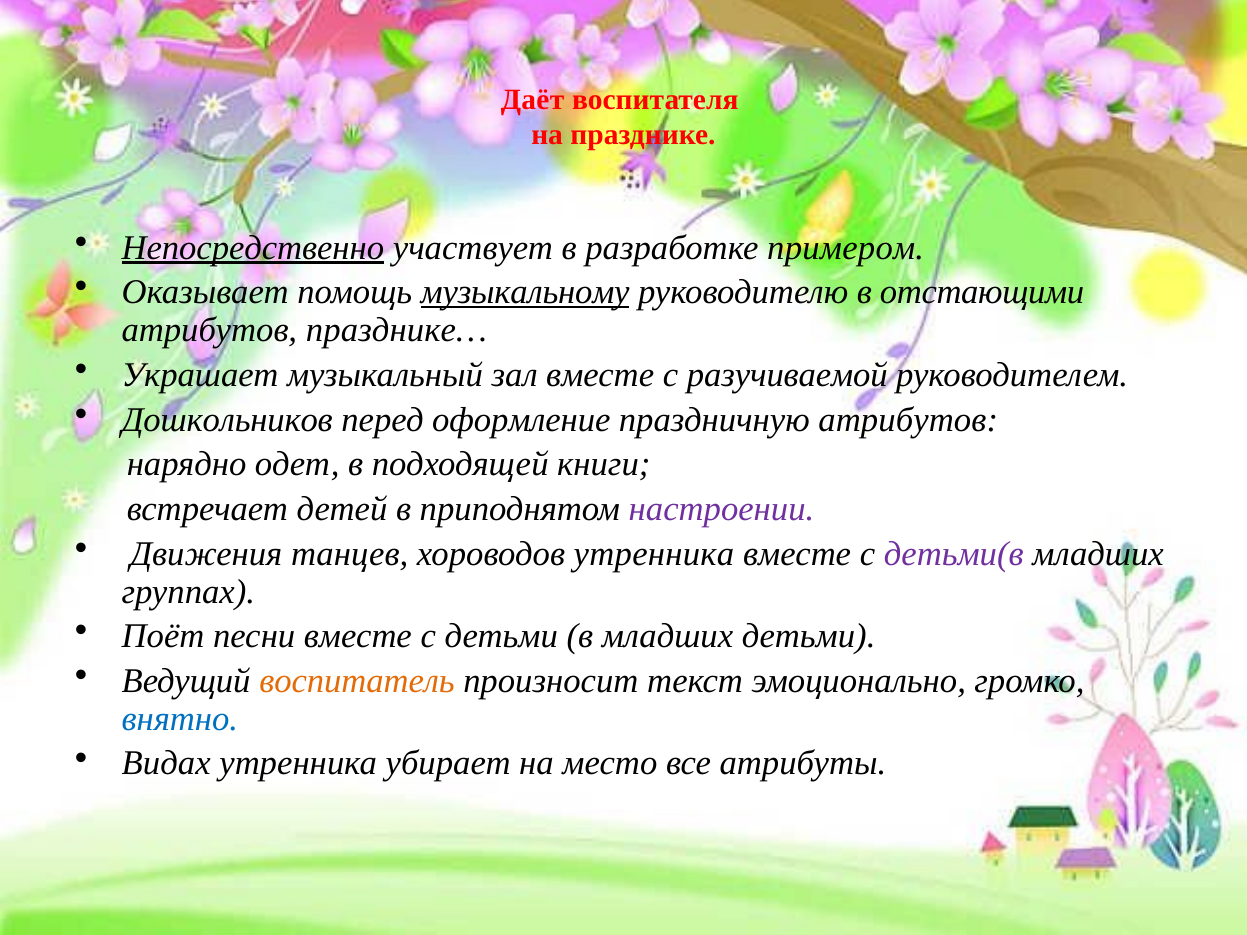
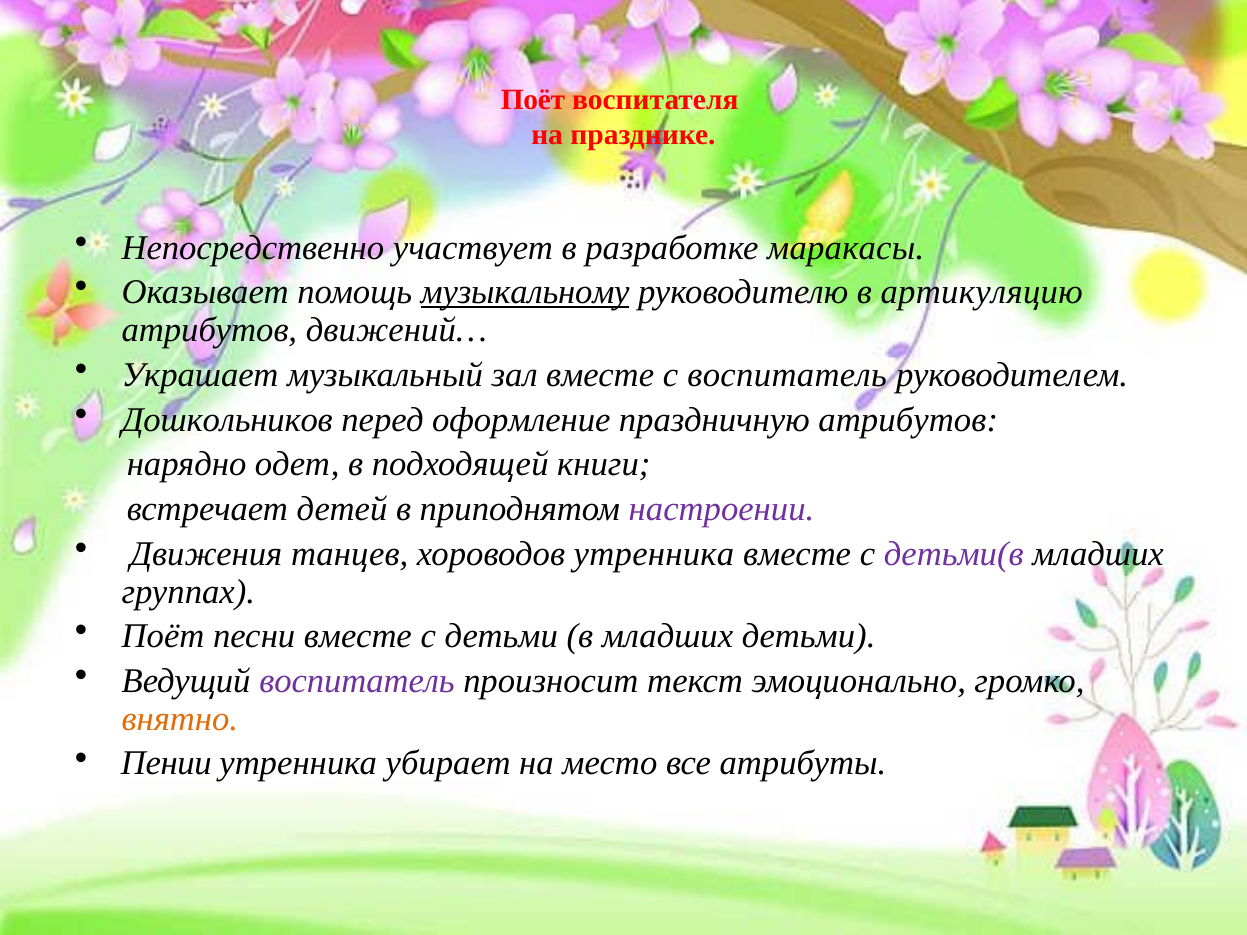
Даёт at (533, 100): Даёт -> Поёт
Непосредственно underline: present -> none
примером: примером -> маракасы
отстающими: отстающими -> артикуляцию
празднике…: празднике… -> движений…
с разучиваемой: разучиваемой -> воспитатель
воспитатель at (357, 681) colour: orange -> purple
внятно colour: blue -> orange
Видах: Видах -> Пении
